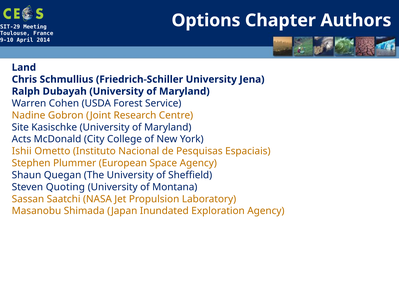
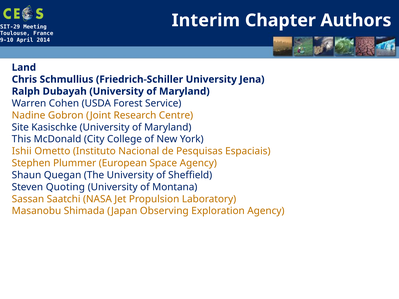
Options: Options -> Interim
Acts: Acts -> This
Inundated: Inundated -> Observing
